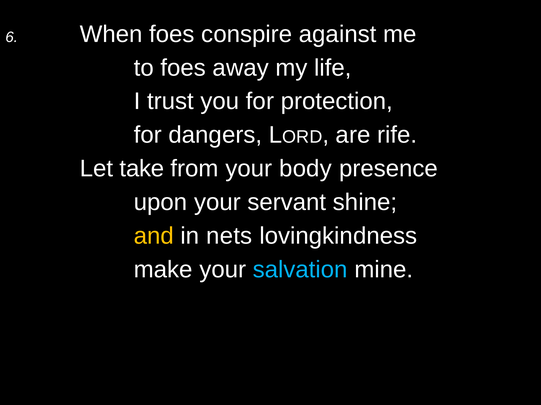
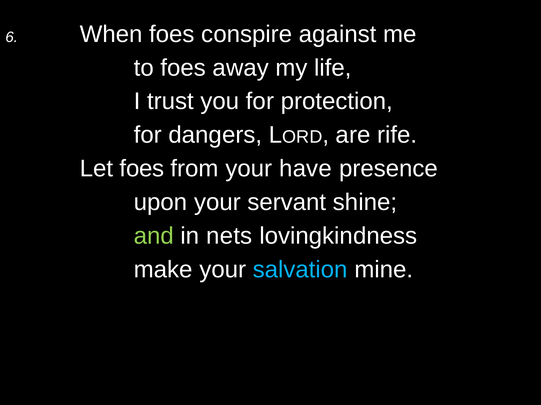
Let take: take -> foes
body: body -> have
and colour: yellow -> light green
